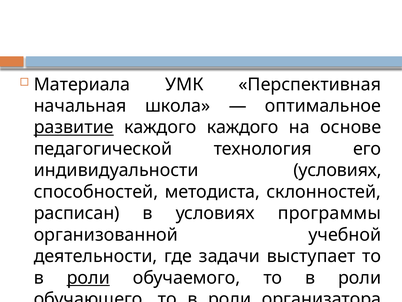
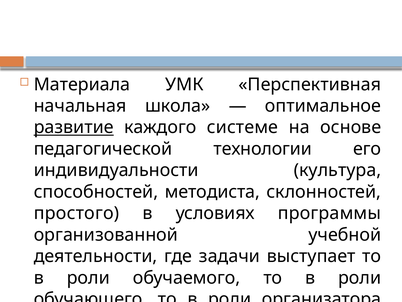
каждого каждого: каждого -> системе
технология: технология -> технологии
индивидуальности условиях: условиях -> культура
расписан: расписан -> простого
роли at (88, 277) underline: present -> none
